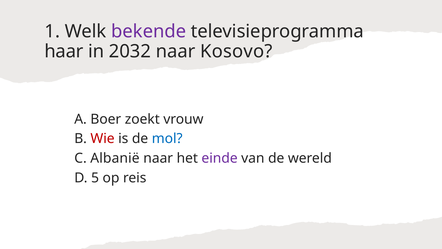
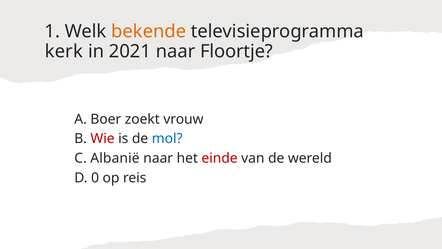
bekende colour: purple -> orange
haar: haar -> kerk
2032: 2032 -> 2021
Kosovo: Kosovo -> Floortje
einde colour: purple -> red
5: 5 -> 0
